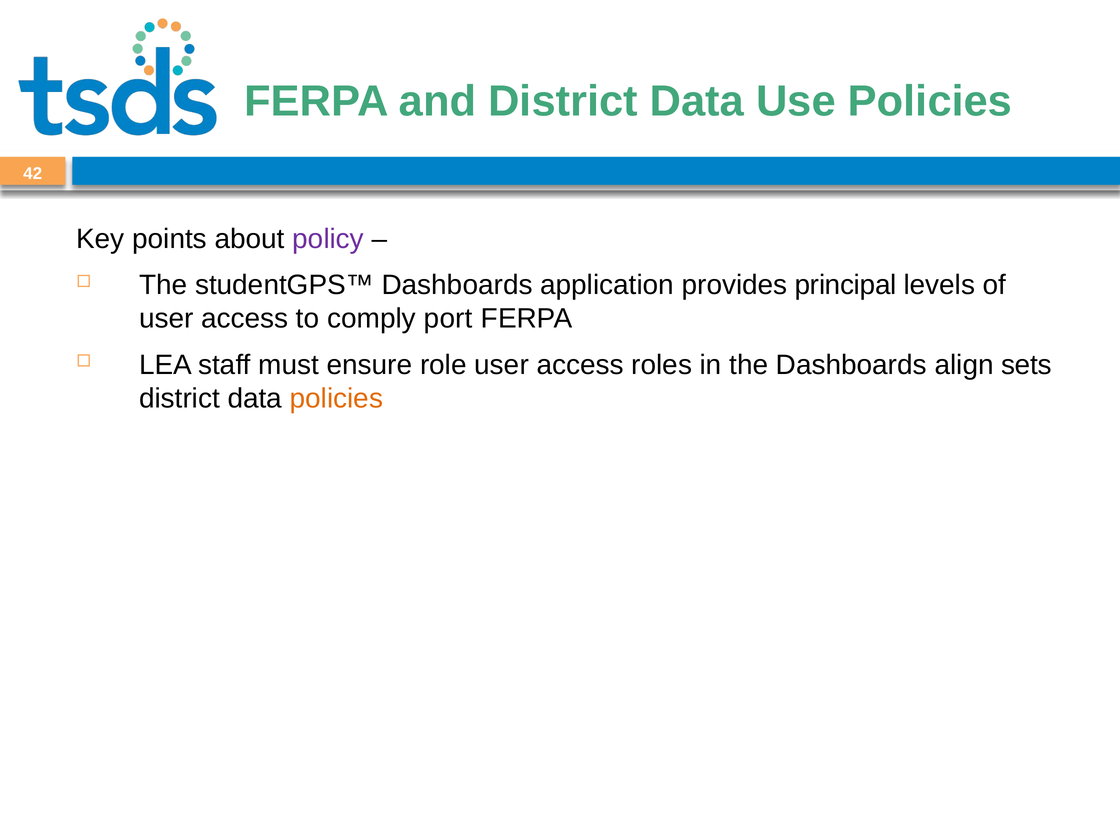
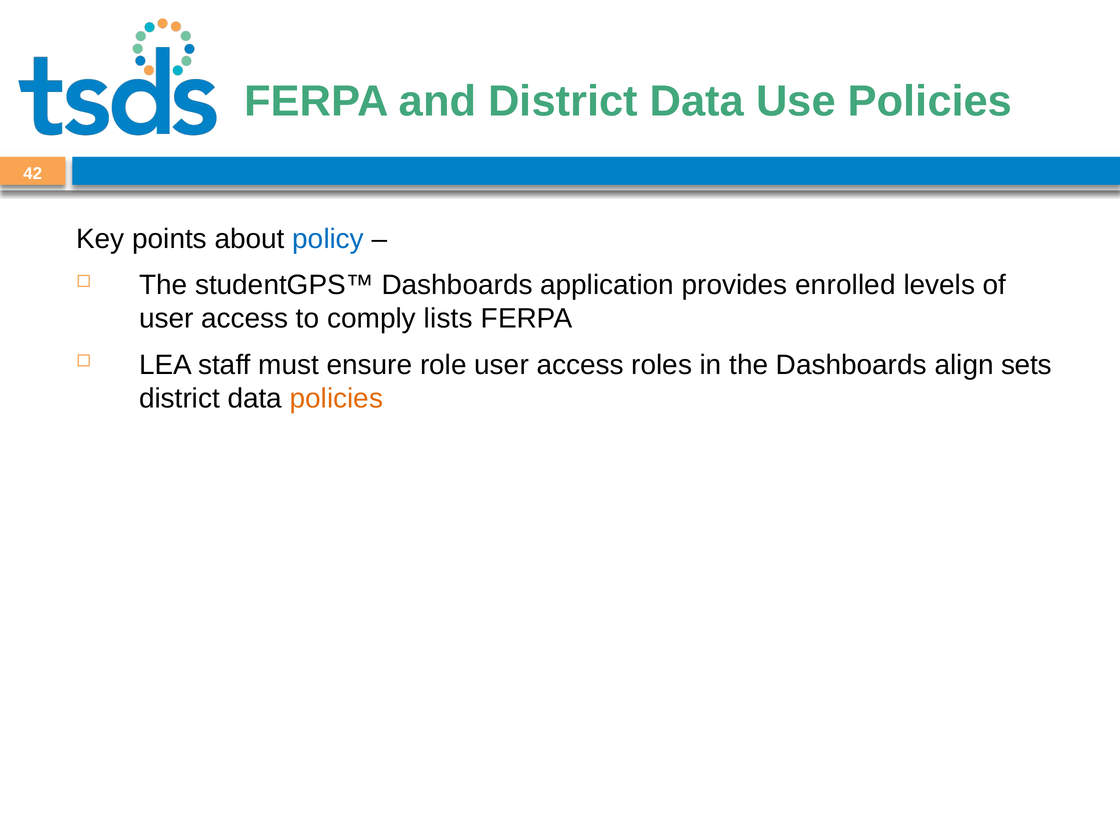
policy colour: purple -> blue
principal: principal -> enrolled
port: port -> lists
